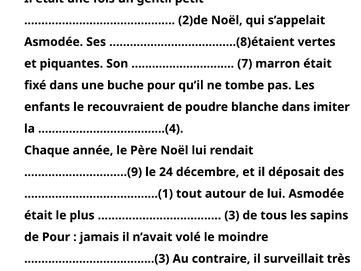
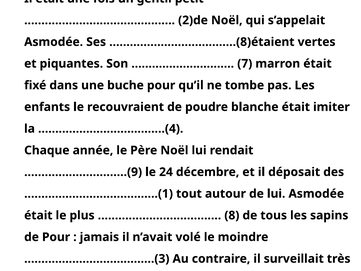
blanche dans: dans -> était
3: 3 -> 8
